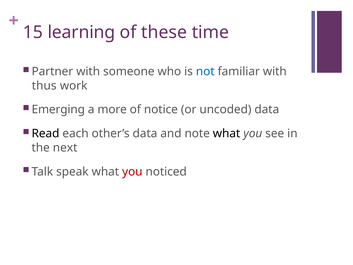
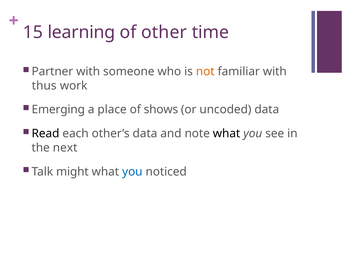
these: these -> other
not colour: blue -> orange
more: more -> place
notice: notice -> shows
speak: speak -> might
you at (132, 171) colour: red -> blue
